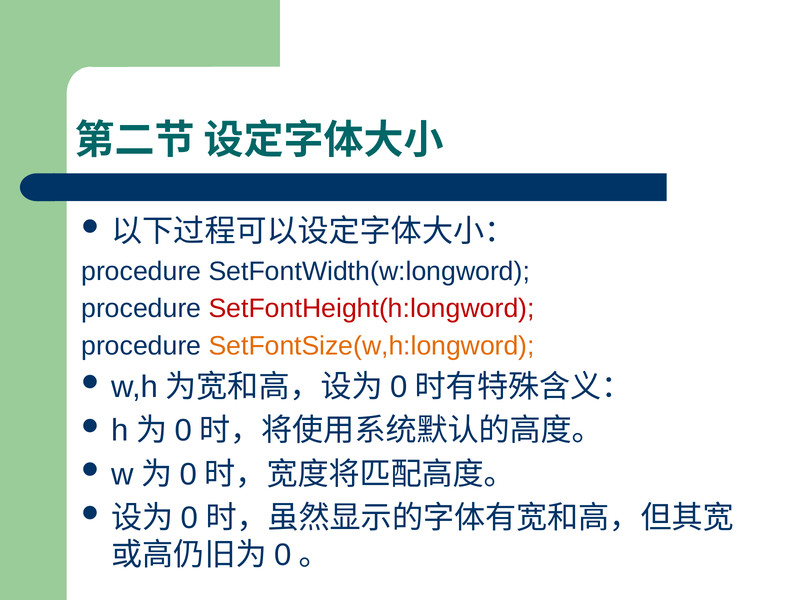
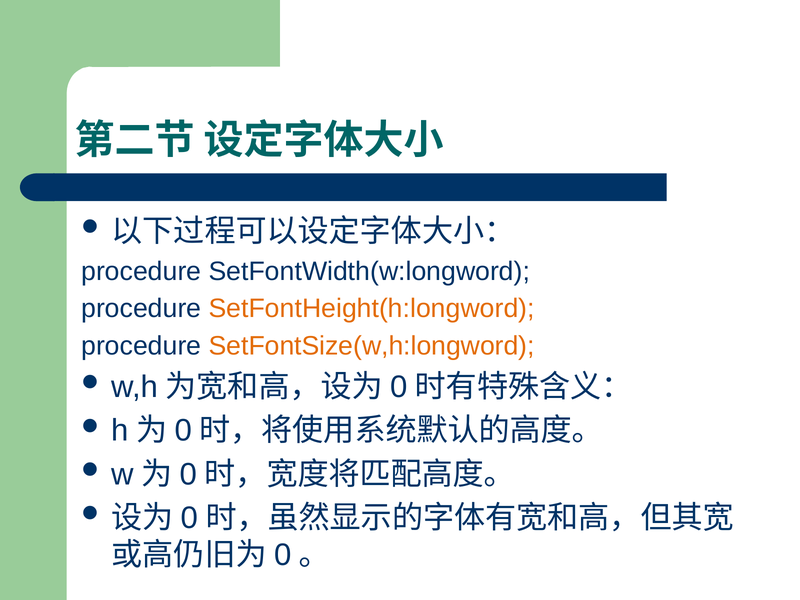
SetFontHeight(h:longword colour: red -> orange
